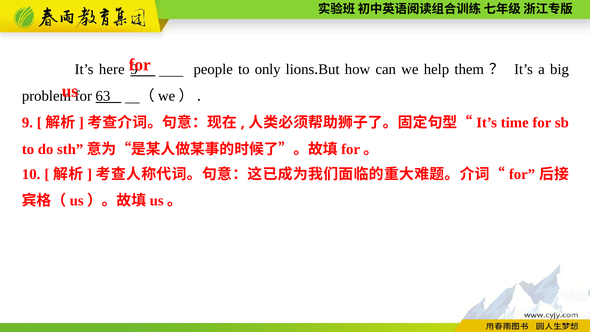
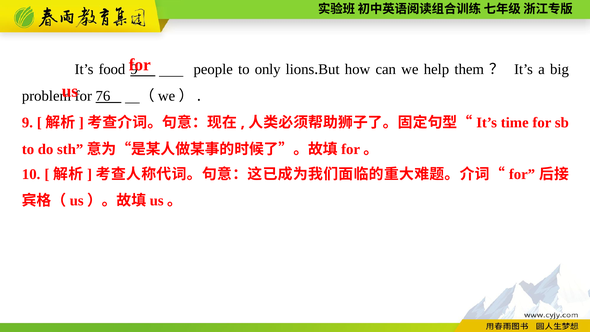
here: here -> food
63: 63 -> 76
